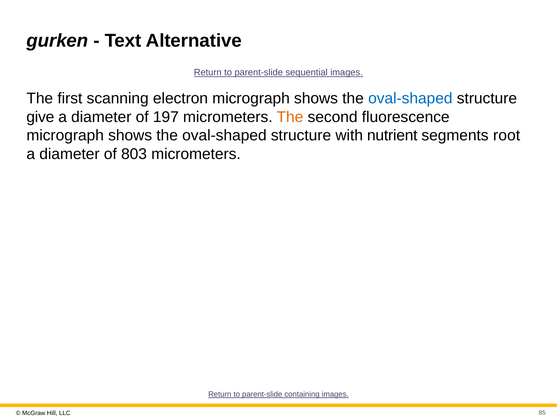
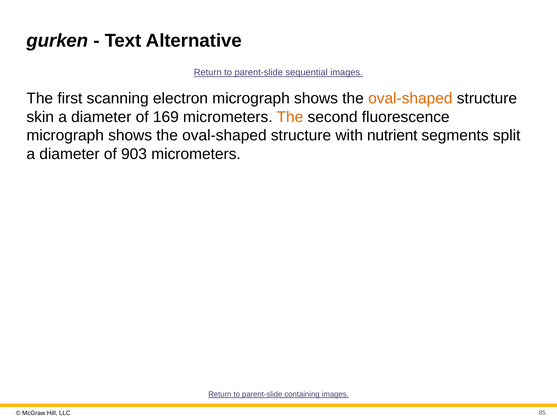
oval-shaped at (410, 98) colour: blue -> orange
give: give -> skin
197: 197 -> 169
root: root -> split
803: 803 -> 903
